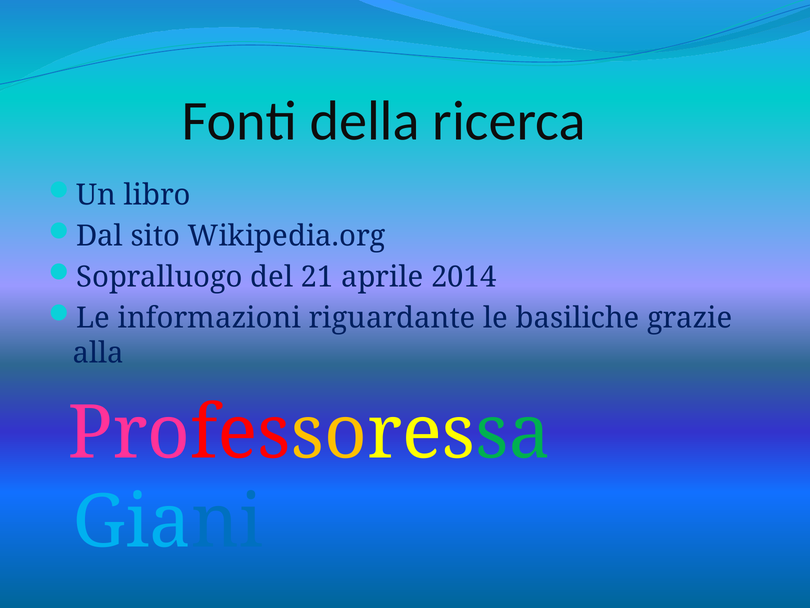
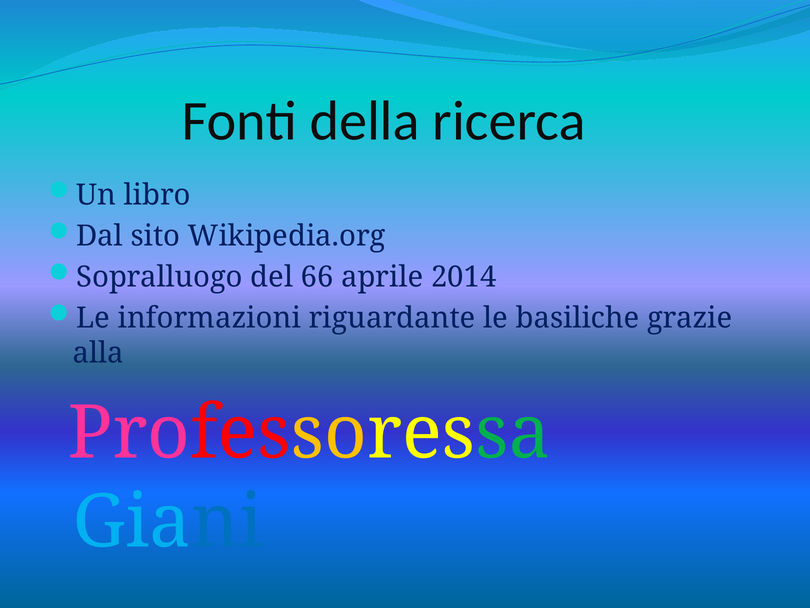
21: 21 -> 66
